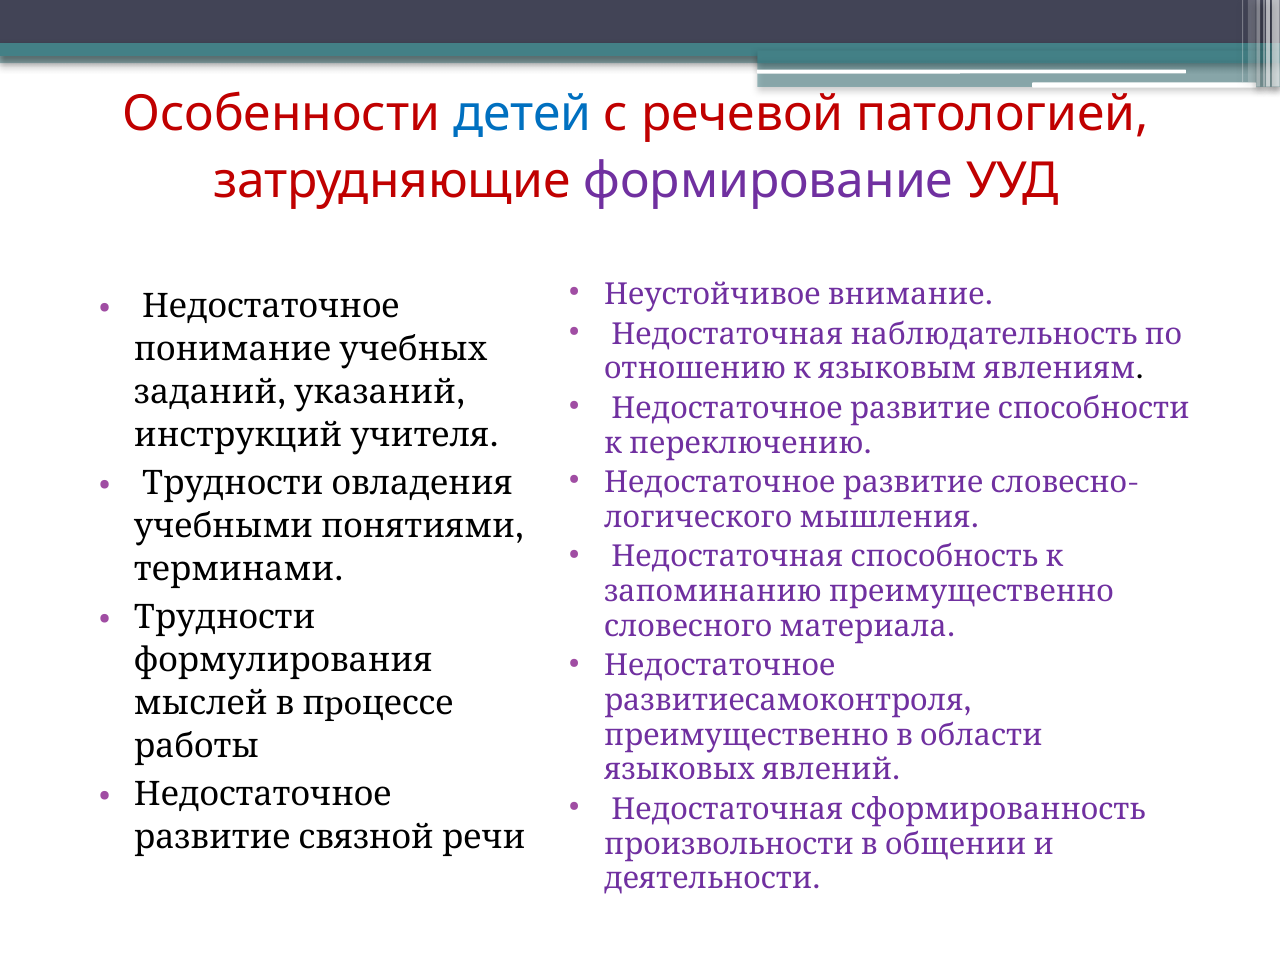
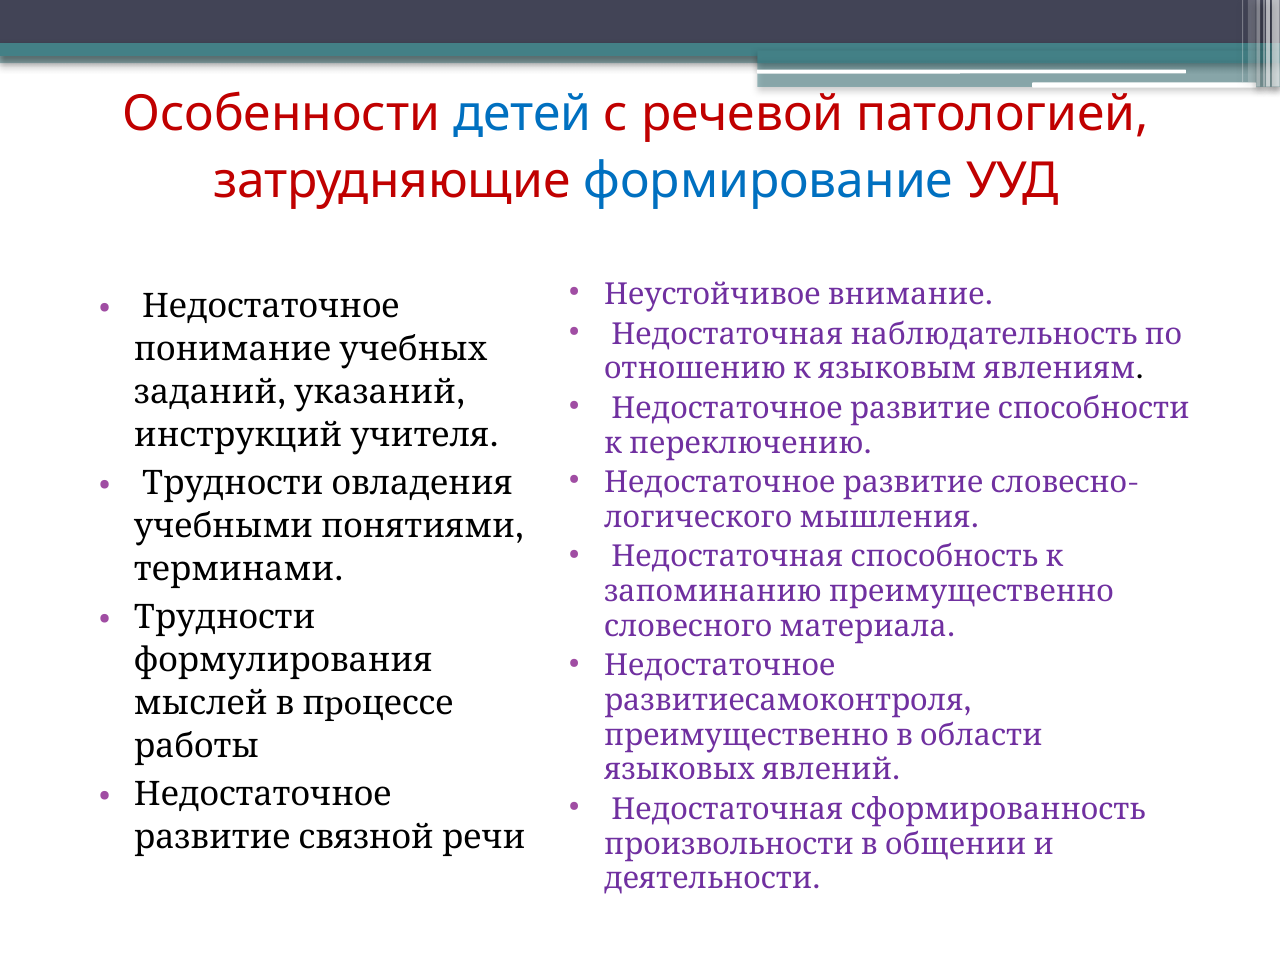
формирование colour: purple -> blue
